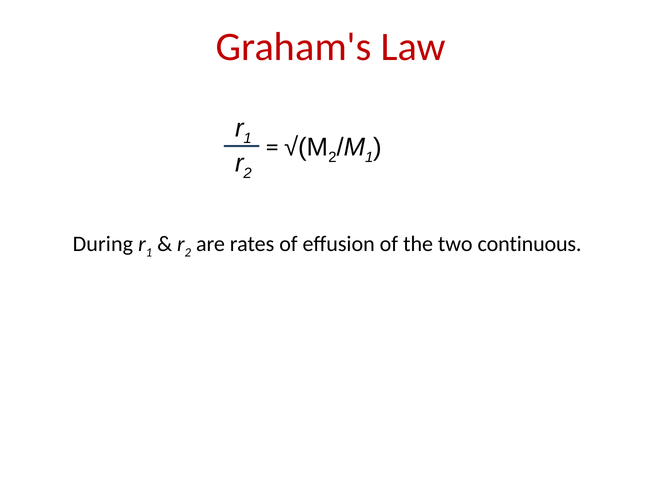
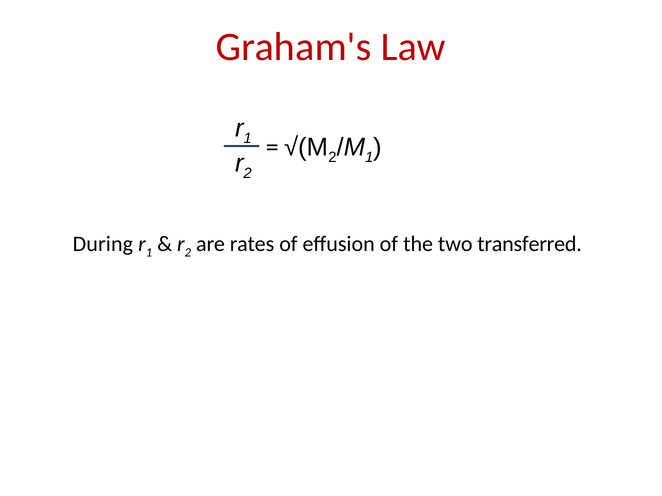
continuous: continuous -> transferred
